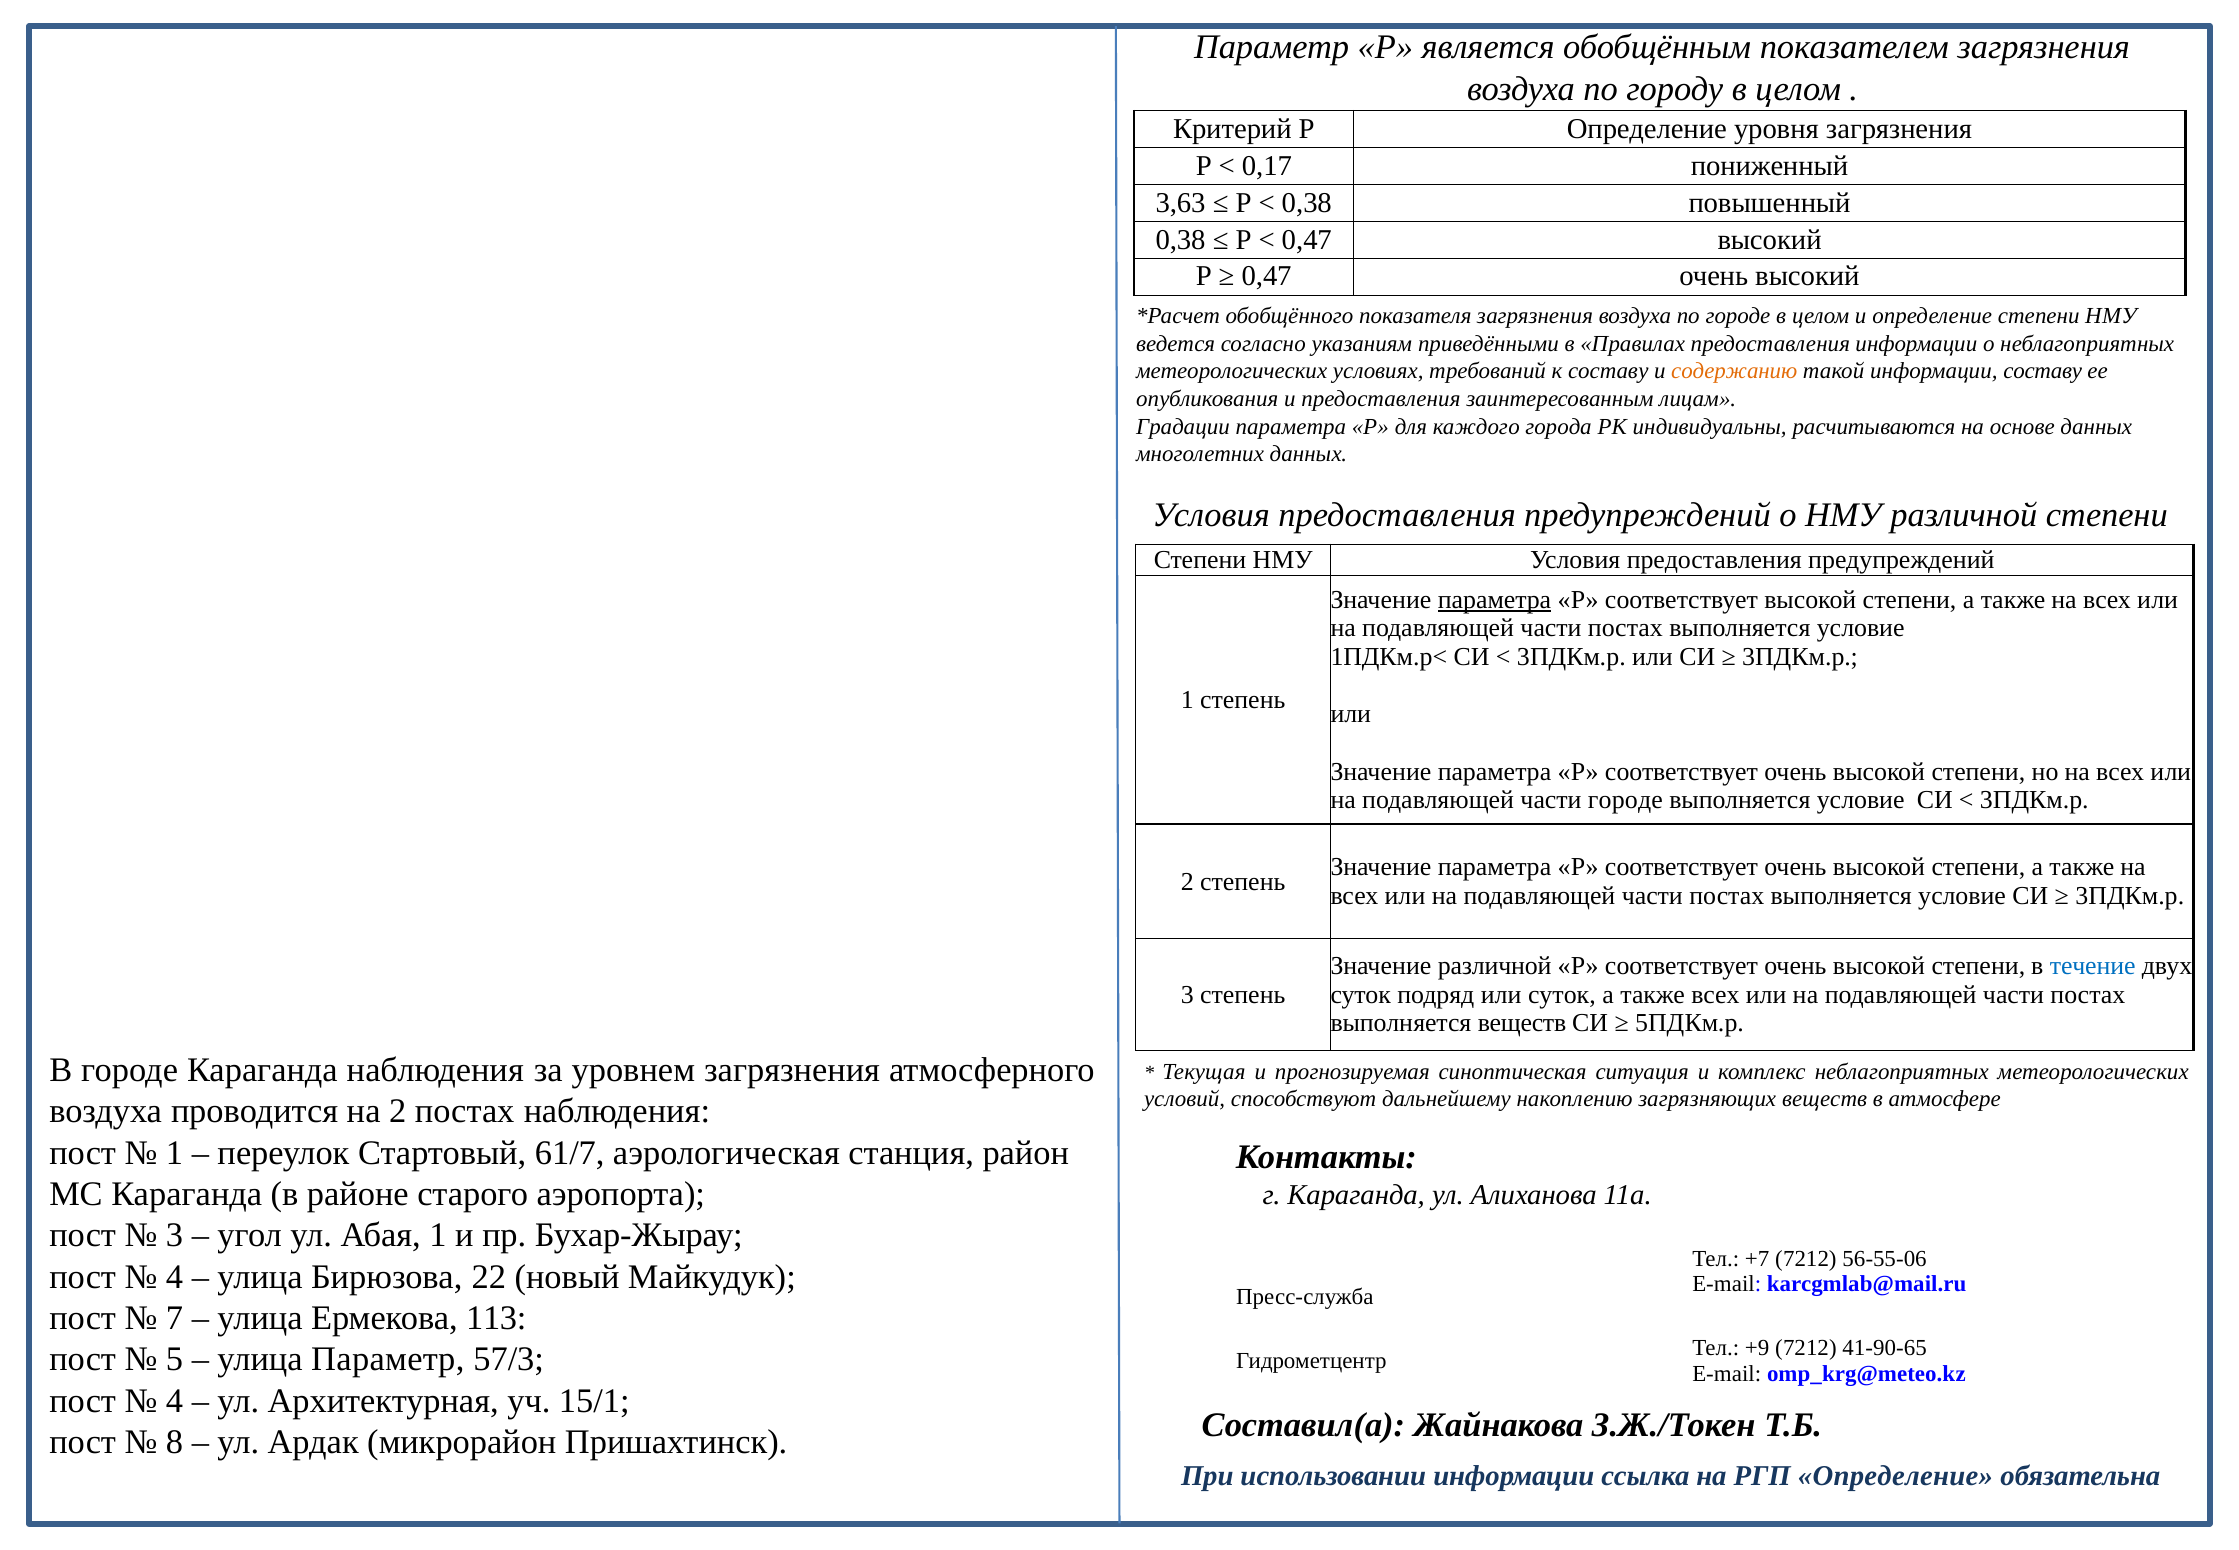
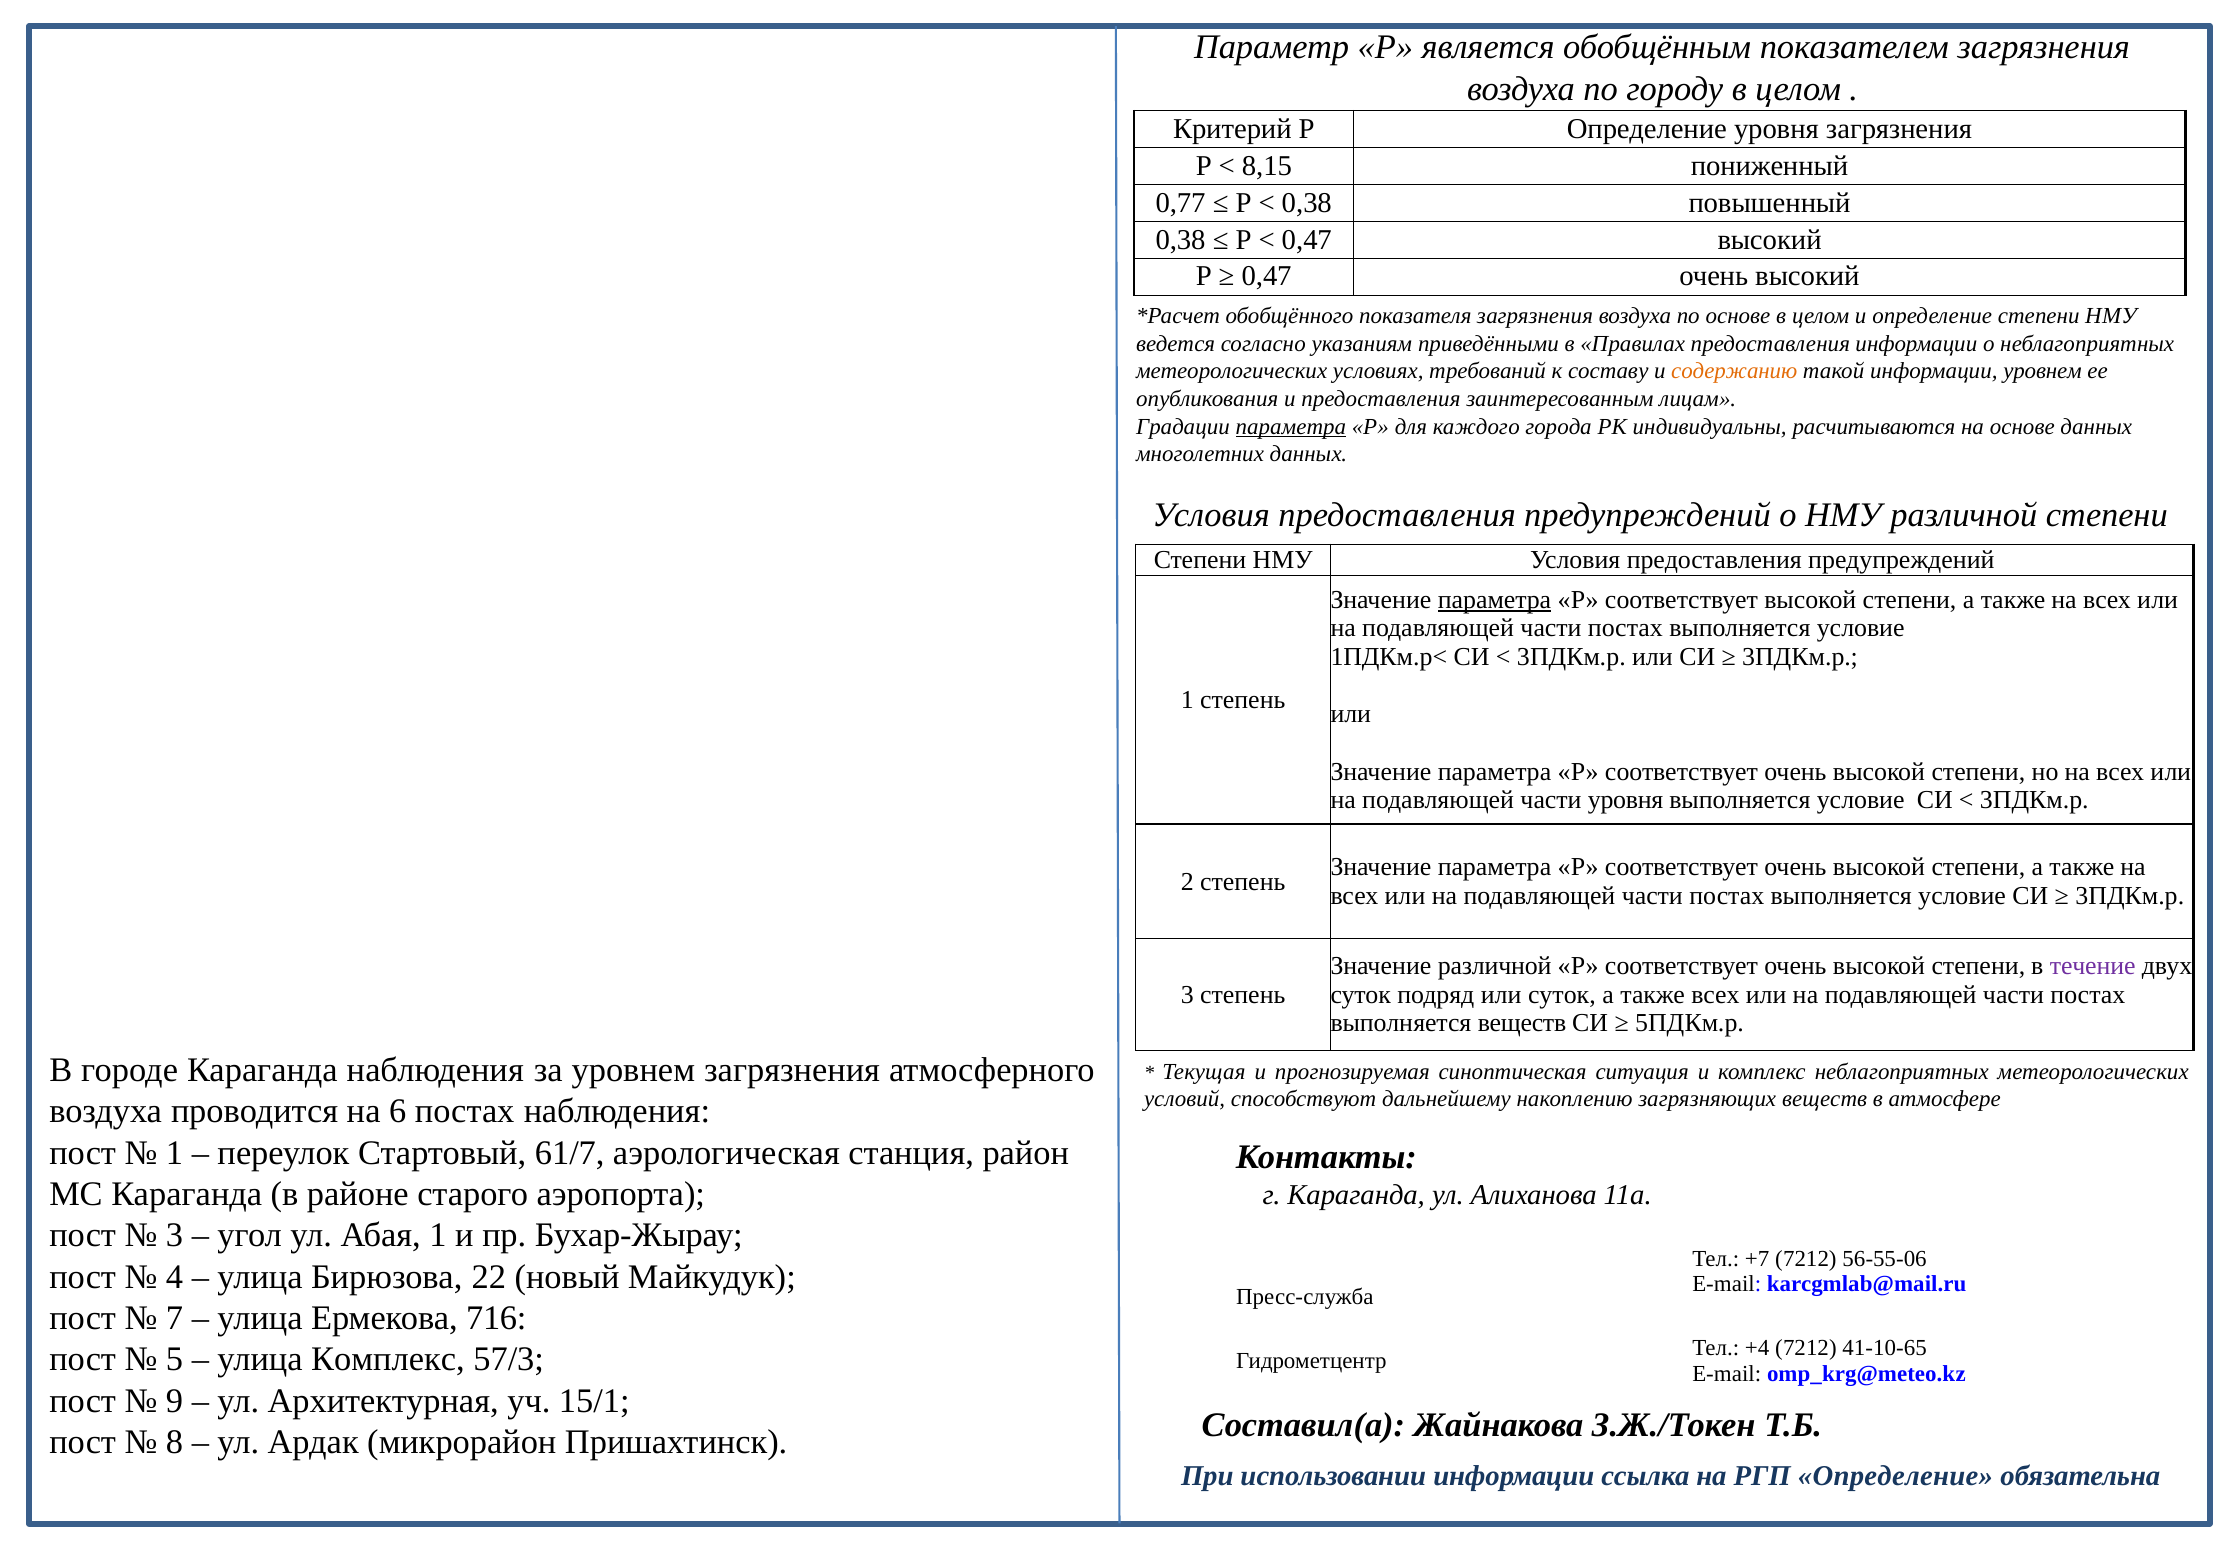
0,17: 0,17 -> 8,15
3,63: 3,63 -> 0,77
по городе: городе -> основе
информации составу: составу -> уровнем
параметра at (1291, 426) underline: none -> present
части городе: городе -> уровня
течение colour: blue -> purple
на 2: 2 -> 6
113: 113 -> 716
+9: +9 -> +4
41-90-65: 41-90-65 -> 41-10-65
улица Параметр: Параметр -> Комплекс
4 at (175, 1401): 4 -> 9
